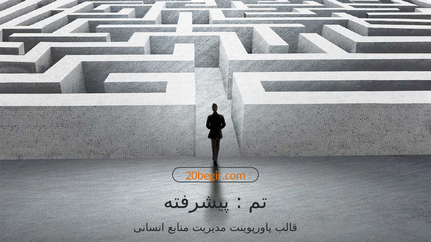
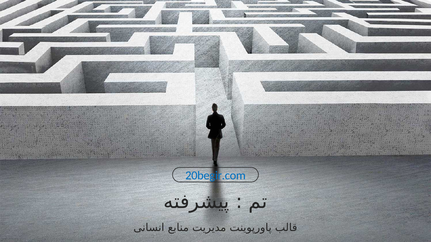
20begir.com colour: orange -> blue
